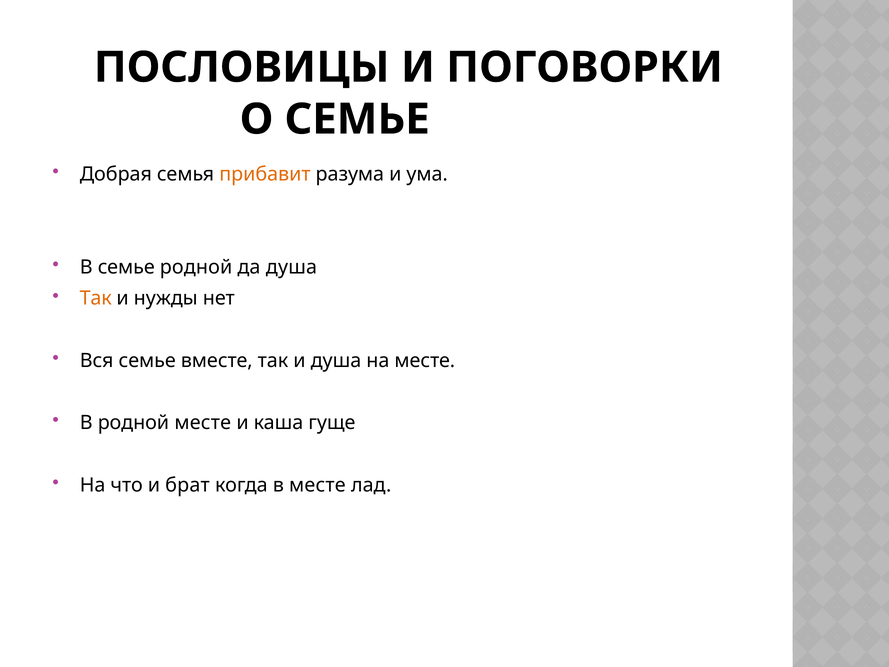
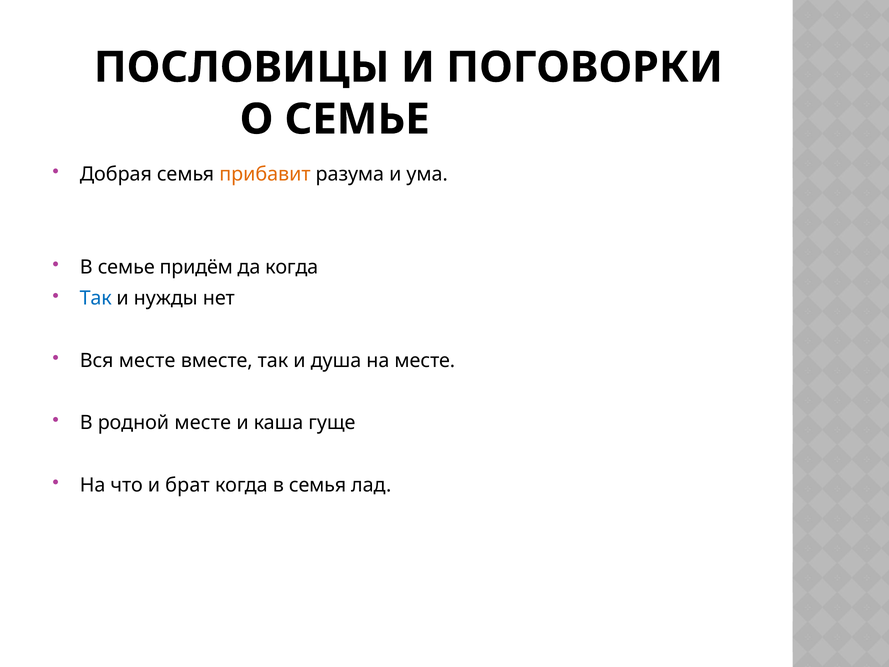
семье родной: родной -> придём
да душа: душа -> когда
Так at (96, 298) colour: orange -> blue
Вся семье: семье -> месте
в месте: месте -> семья
